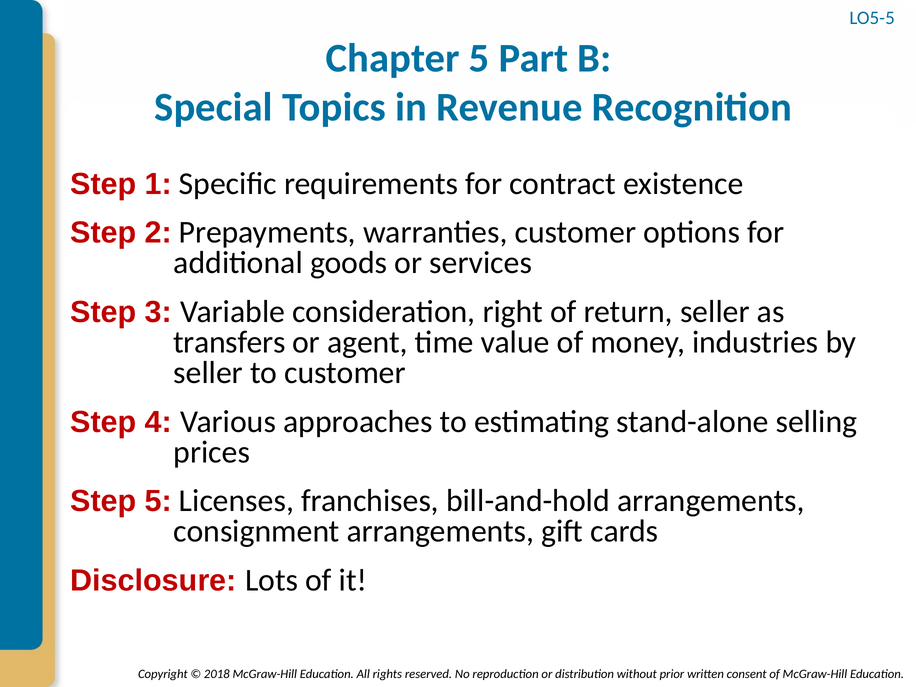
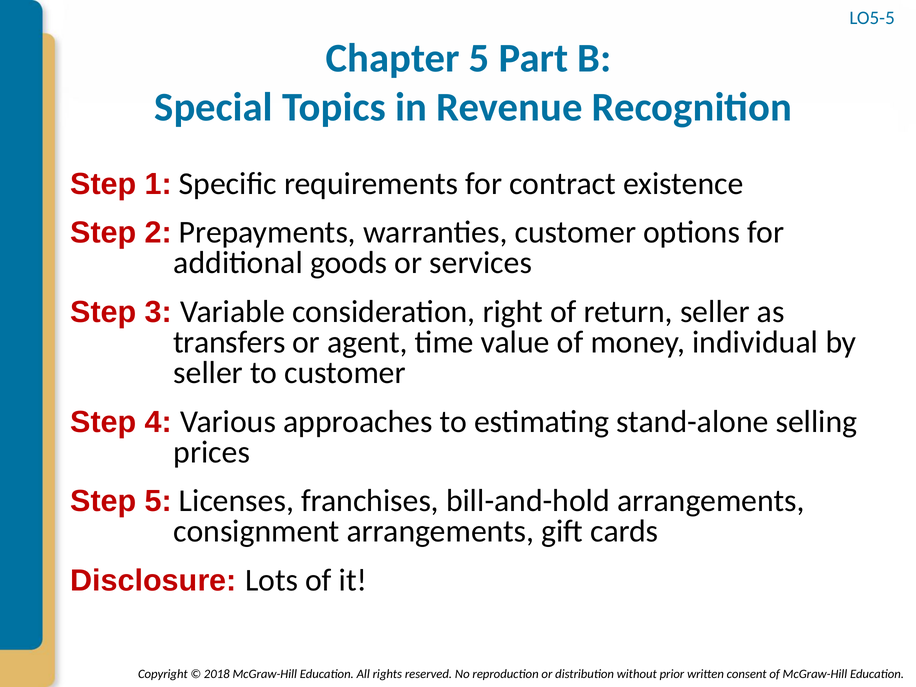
industries: industries -> individual
